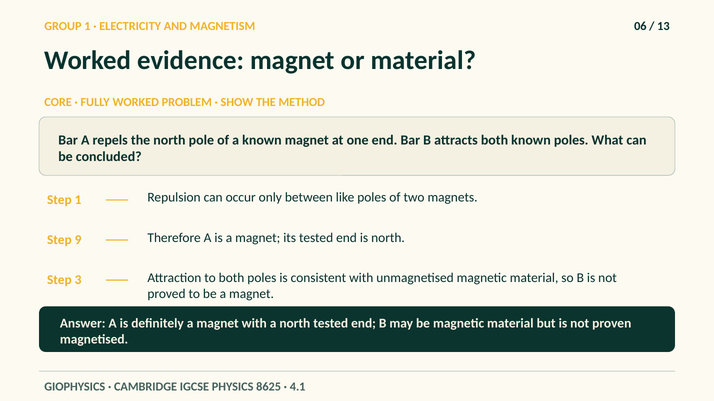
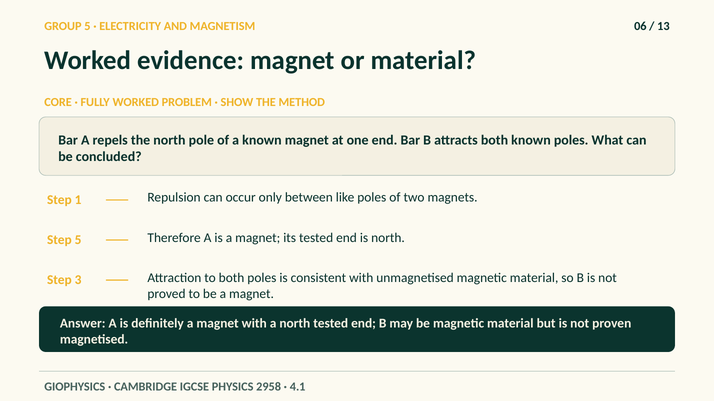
GROUP 1: 1 -> 5
Step 9: 9 -> 5
8625: 8625 -> 2958
